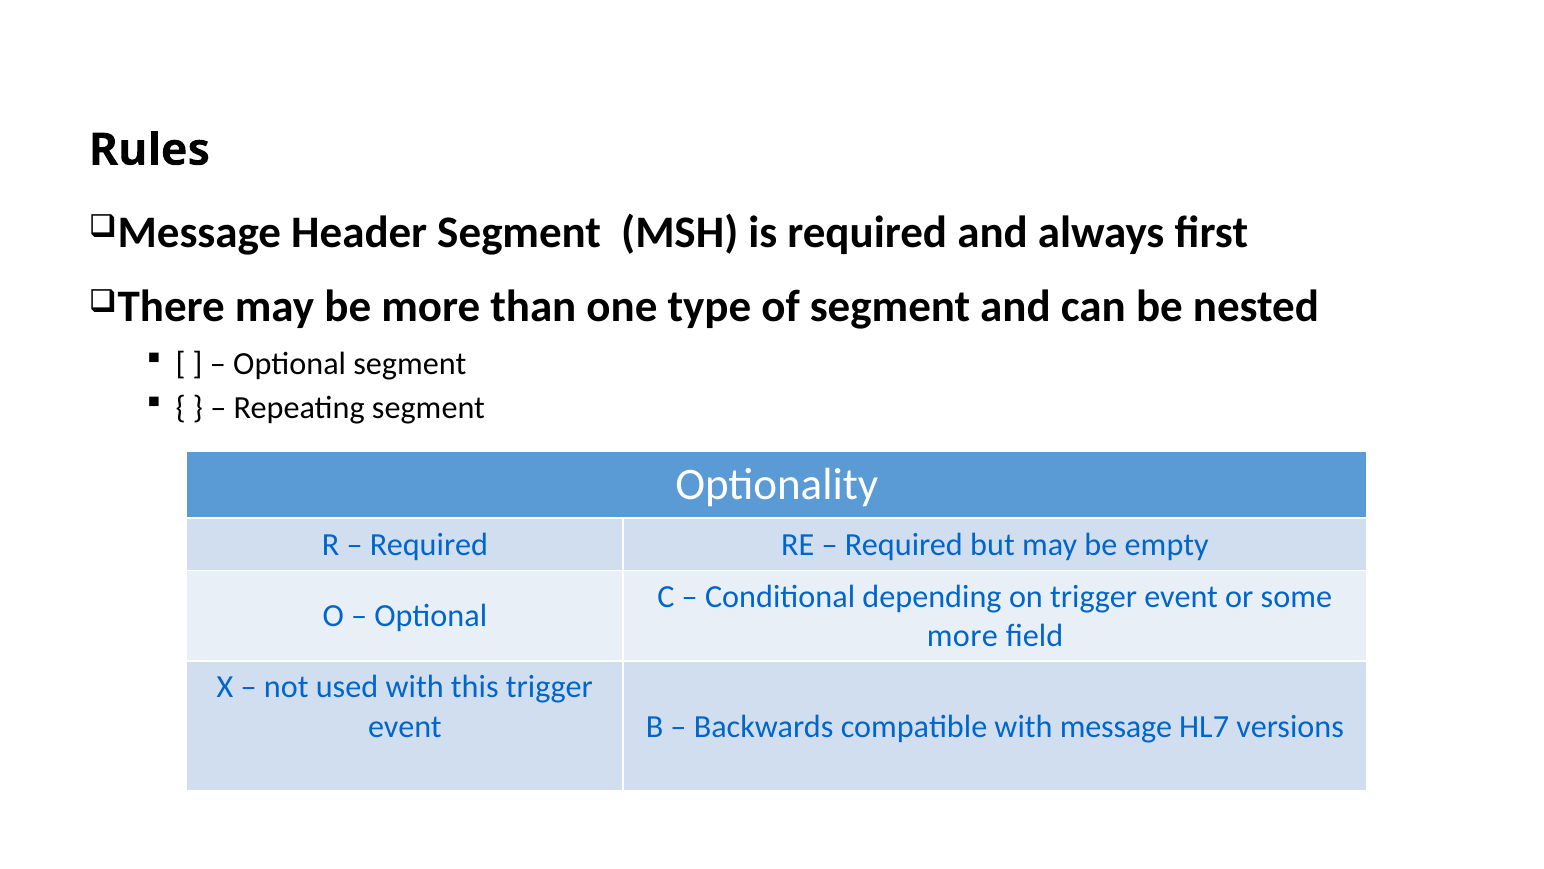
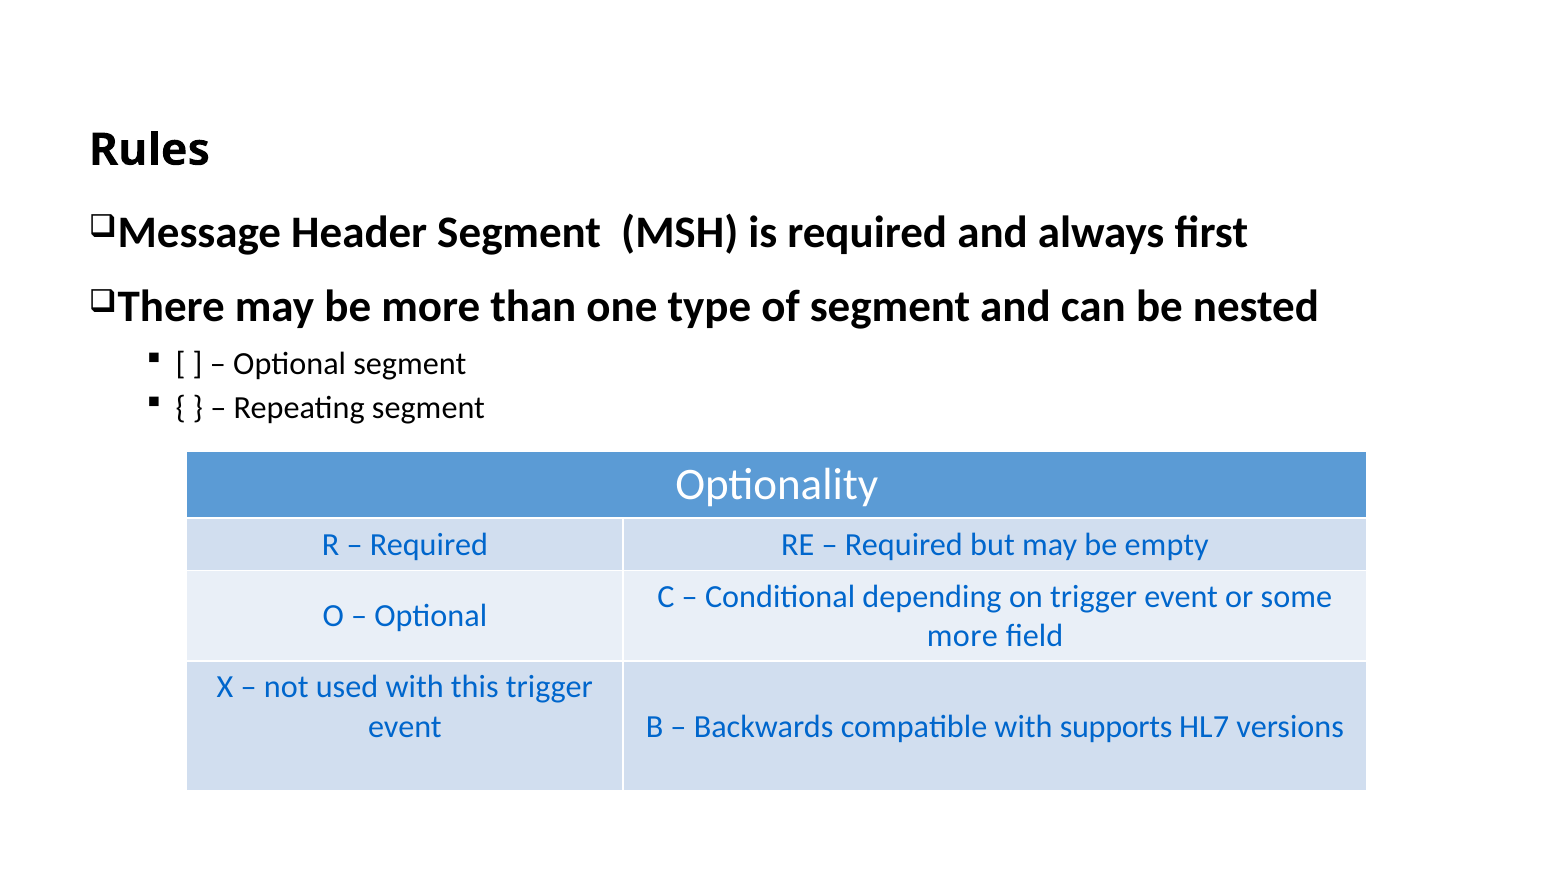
message: message -> supports
